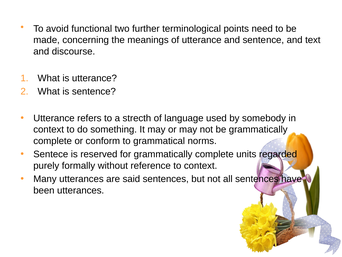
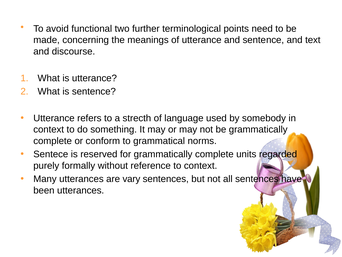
said: said -> vary
